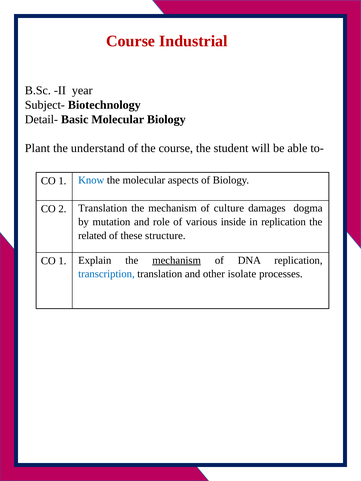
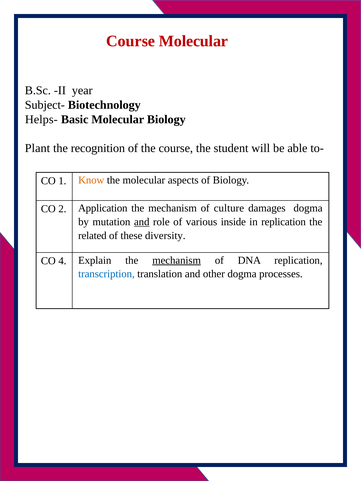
Course Industrial: Industrial -> Molecular
Detail-: Detail- -> Helps-
understand: understand -> recognition
Know colour: blue -> orange
2 Translation: Translation -> Application
and at (142, 222) underline: none -> present
structure: structure -> diversity
1 at (62, 261): 1 -> 4
other isolate: isolate -> dogma
